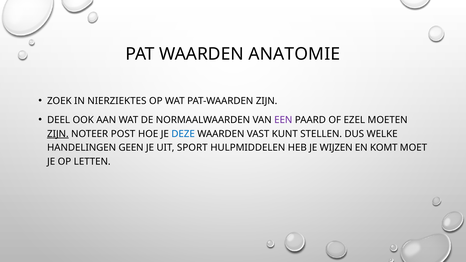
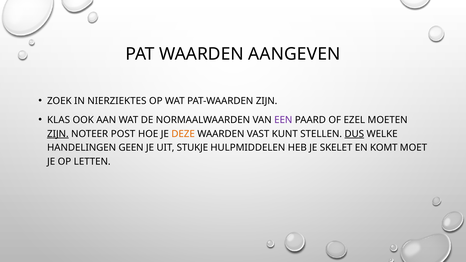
ANATOMIE: ANATOMIE -> AANGEVEN
DEEL: DEEL -> KLAS
DEZE colour: blue -> orange
DUS underline: none -> present
SPORT: SPORT -> STUKJE
WIJZEN: WIJZEN -> SKELET
